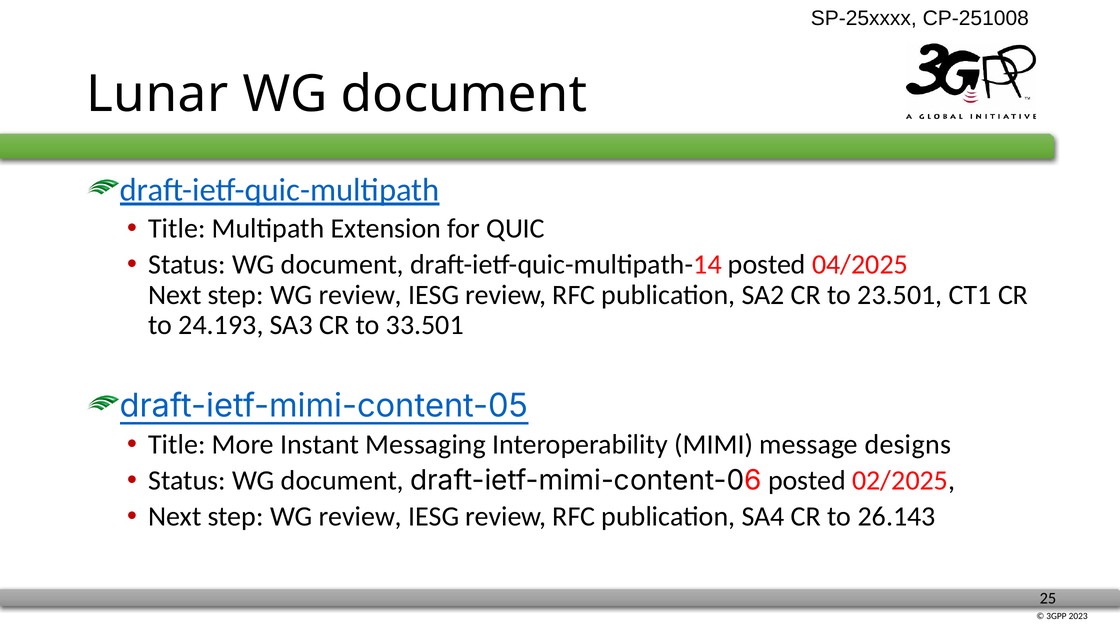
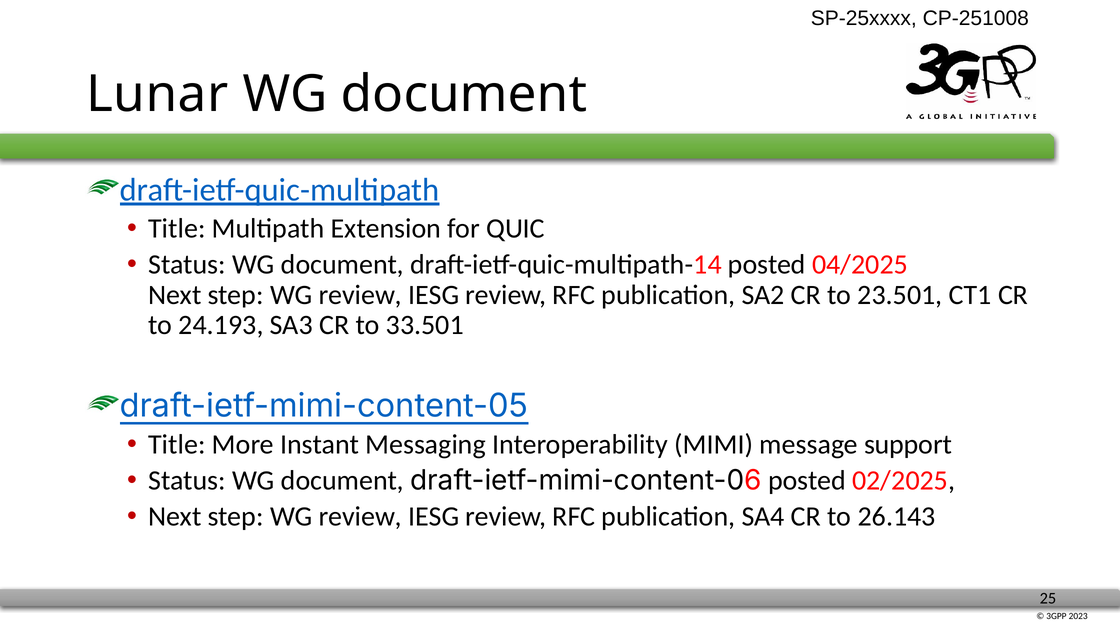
designs: designs -> support
